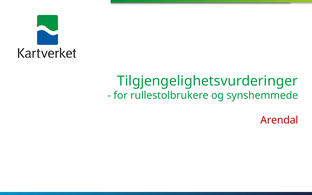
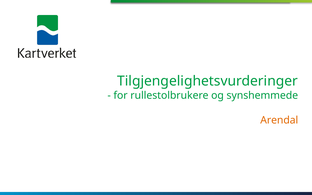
Arendal colour: red -> orange
